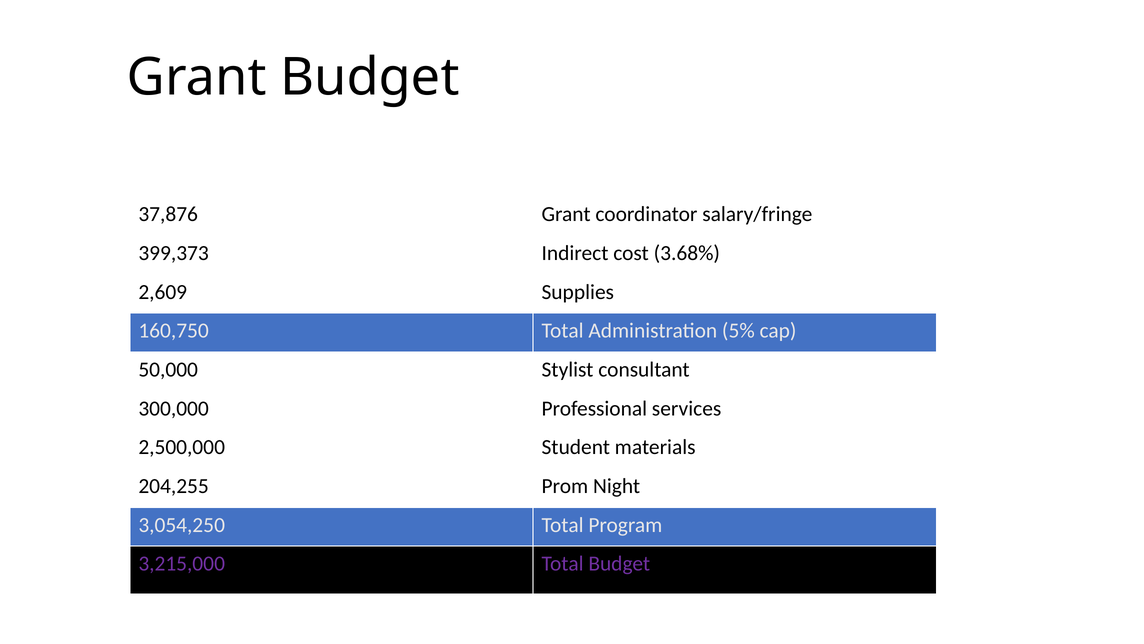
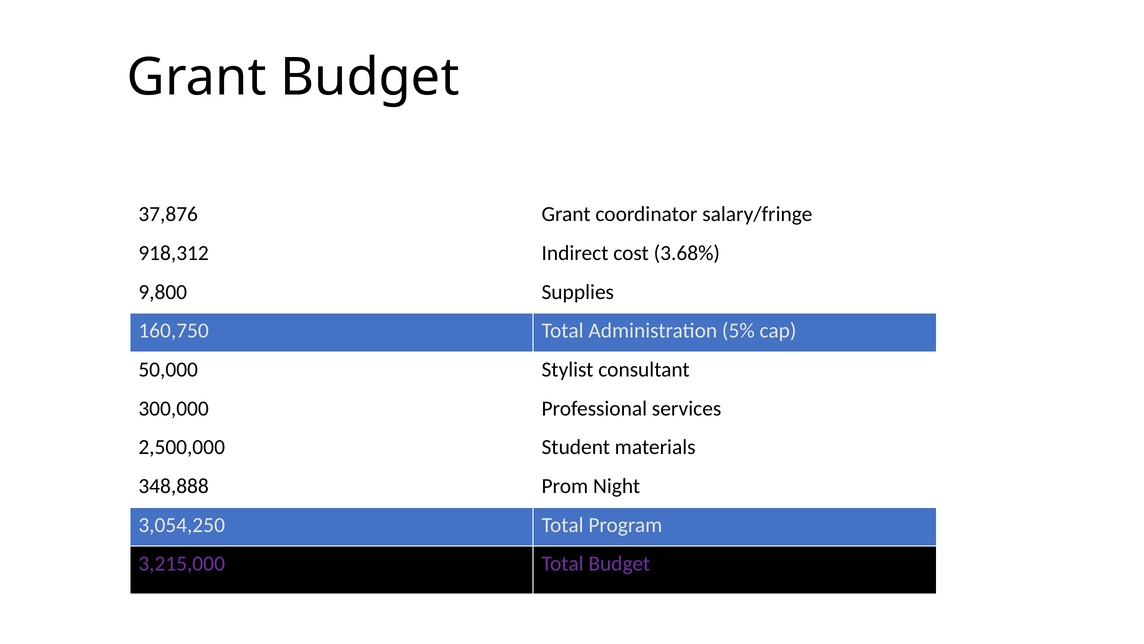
399,373: 399,373 -> 918,312
2,609: 2,609 -> 9,800
204,255: 204,255 -> 348,888
